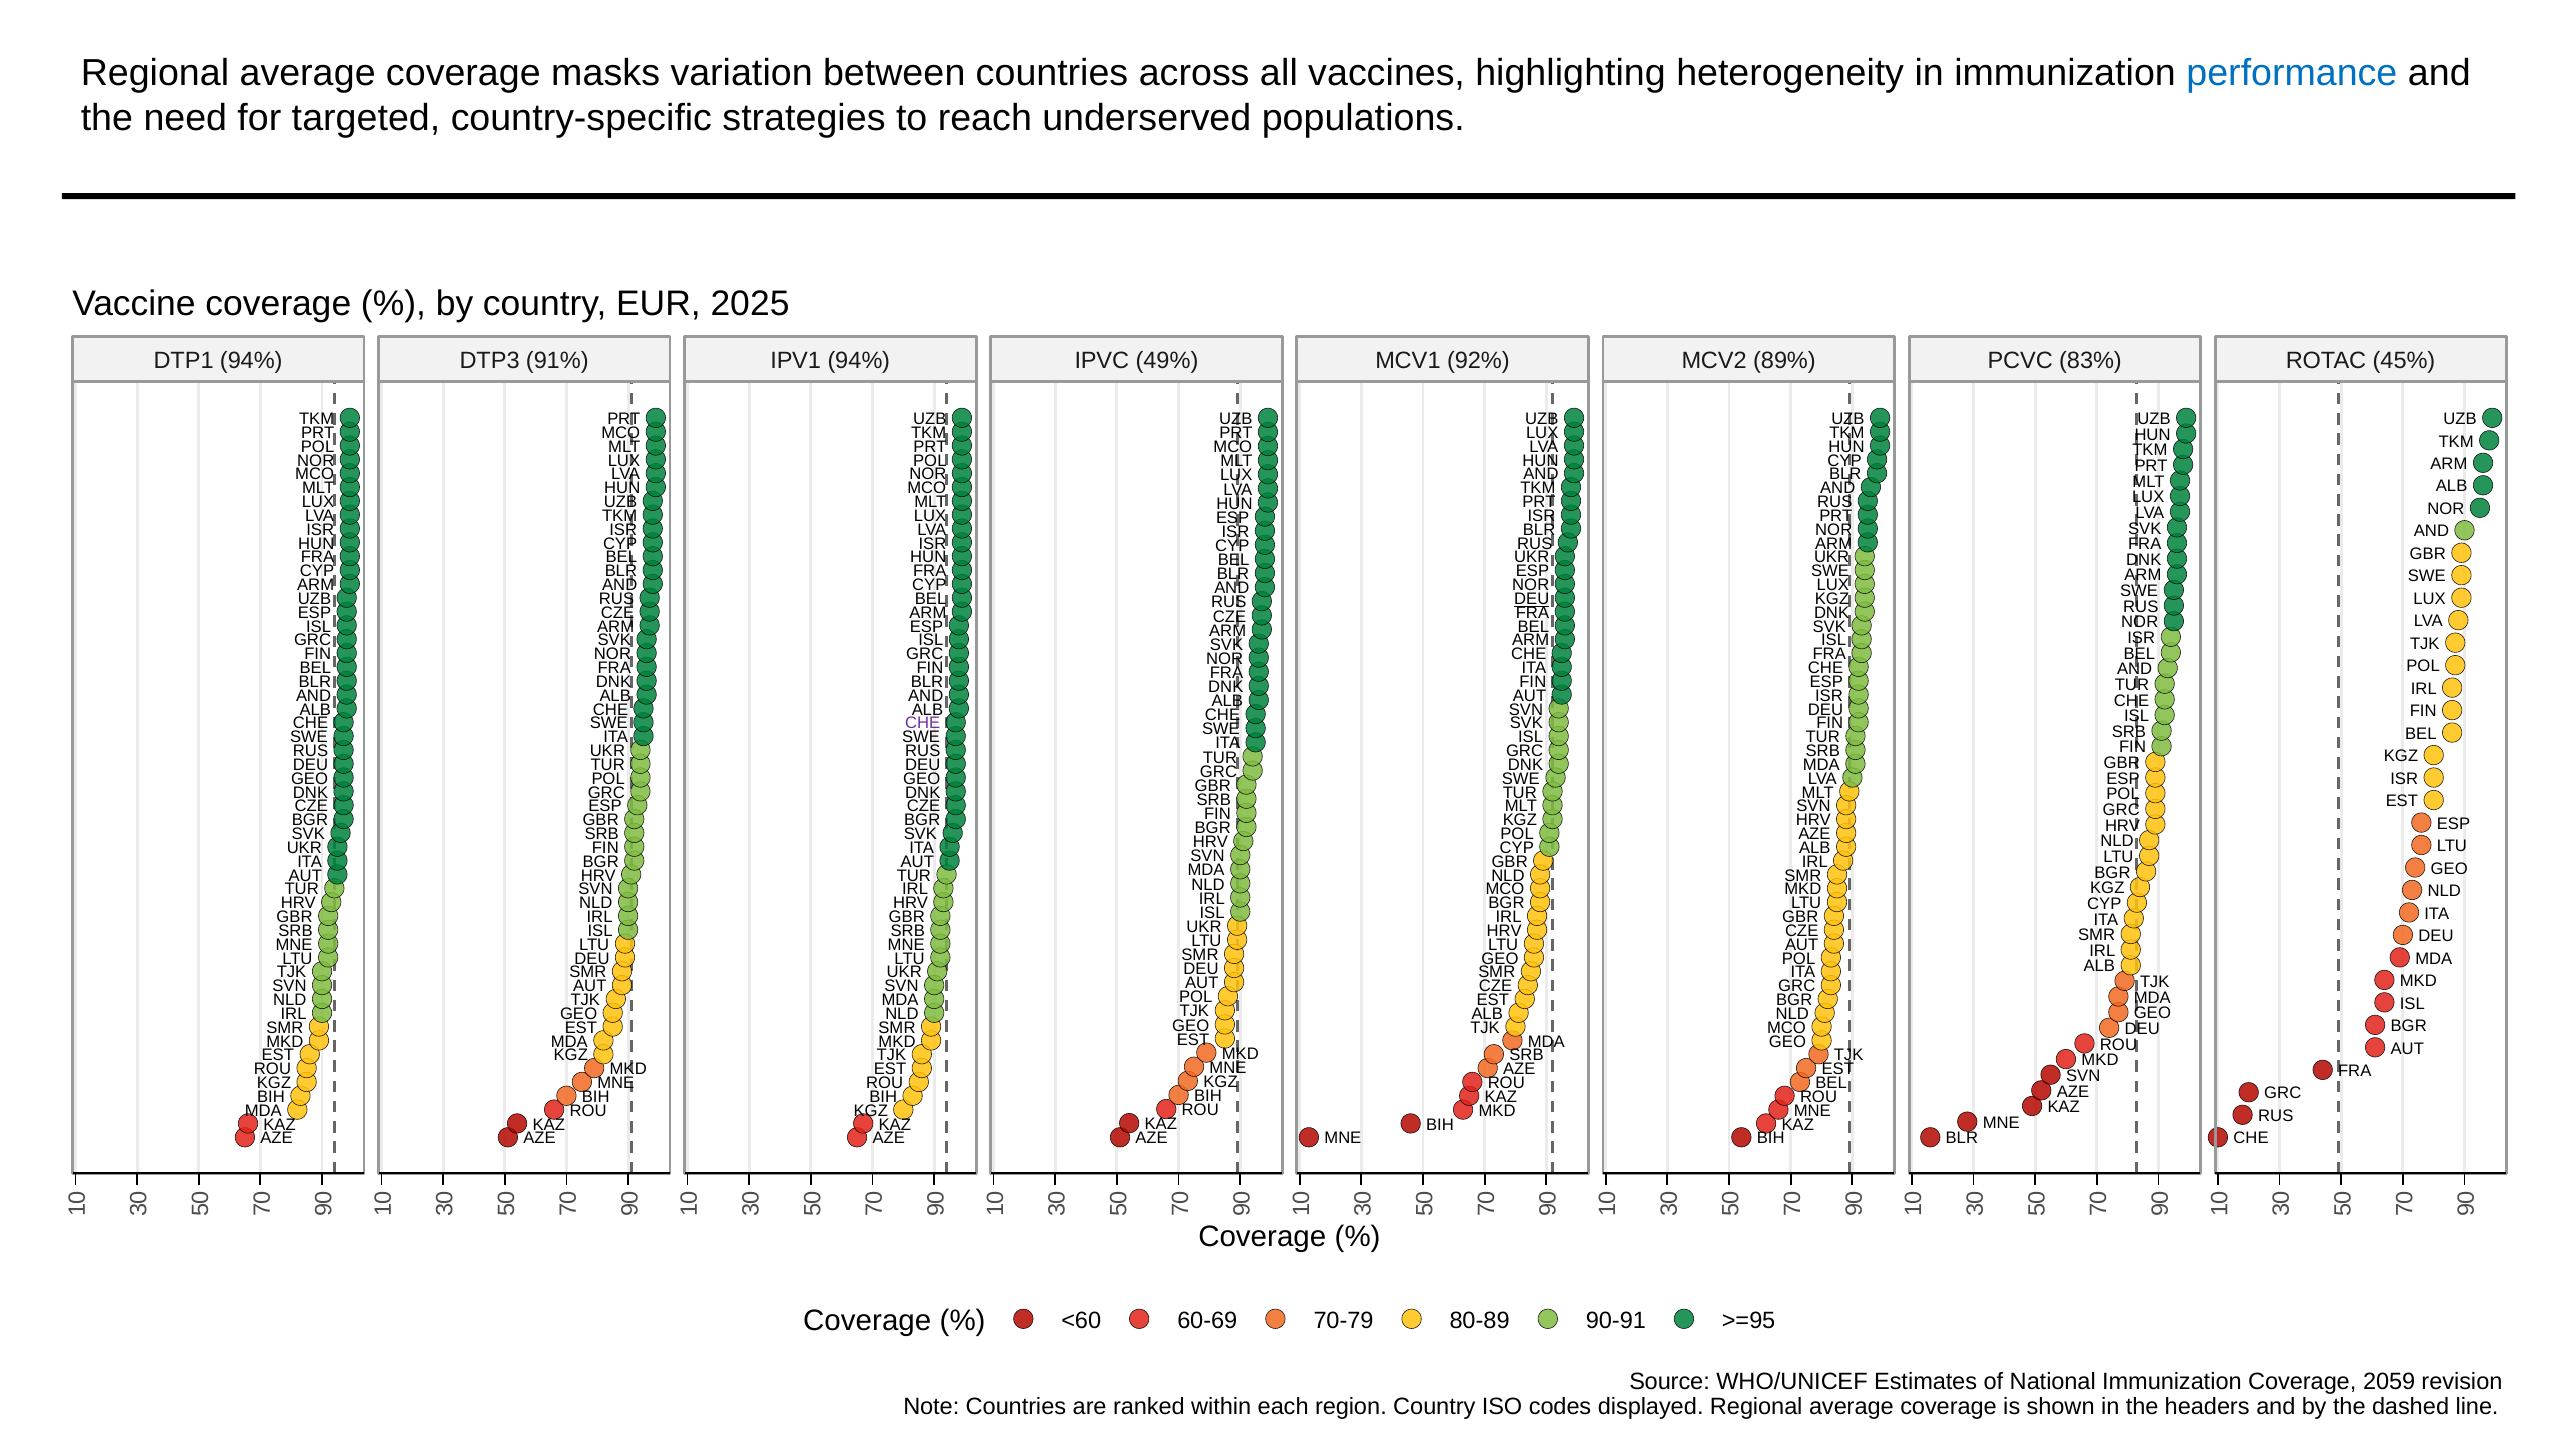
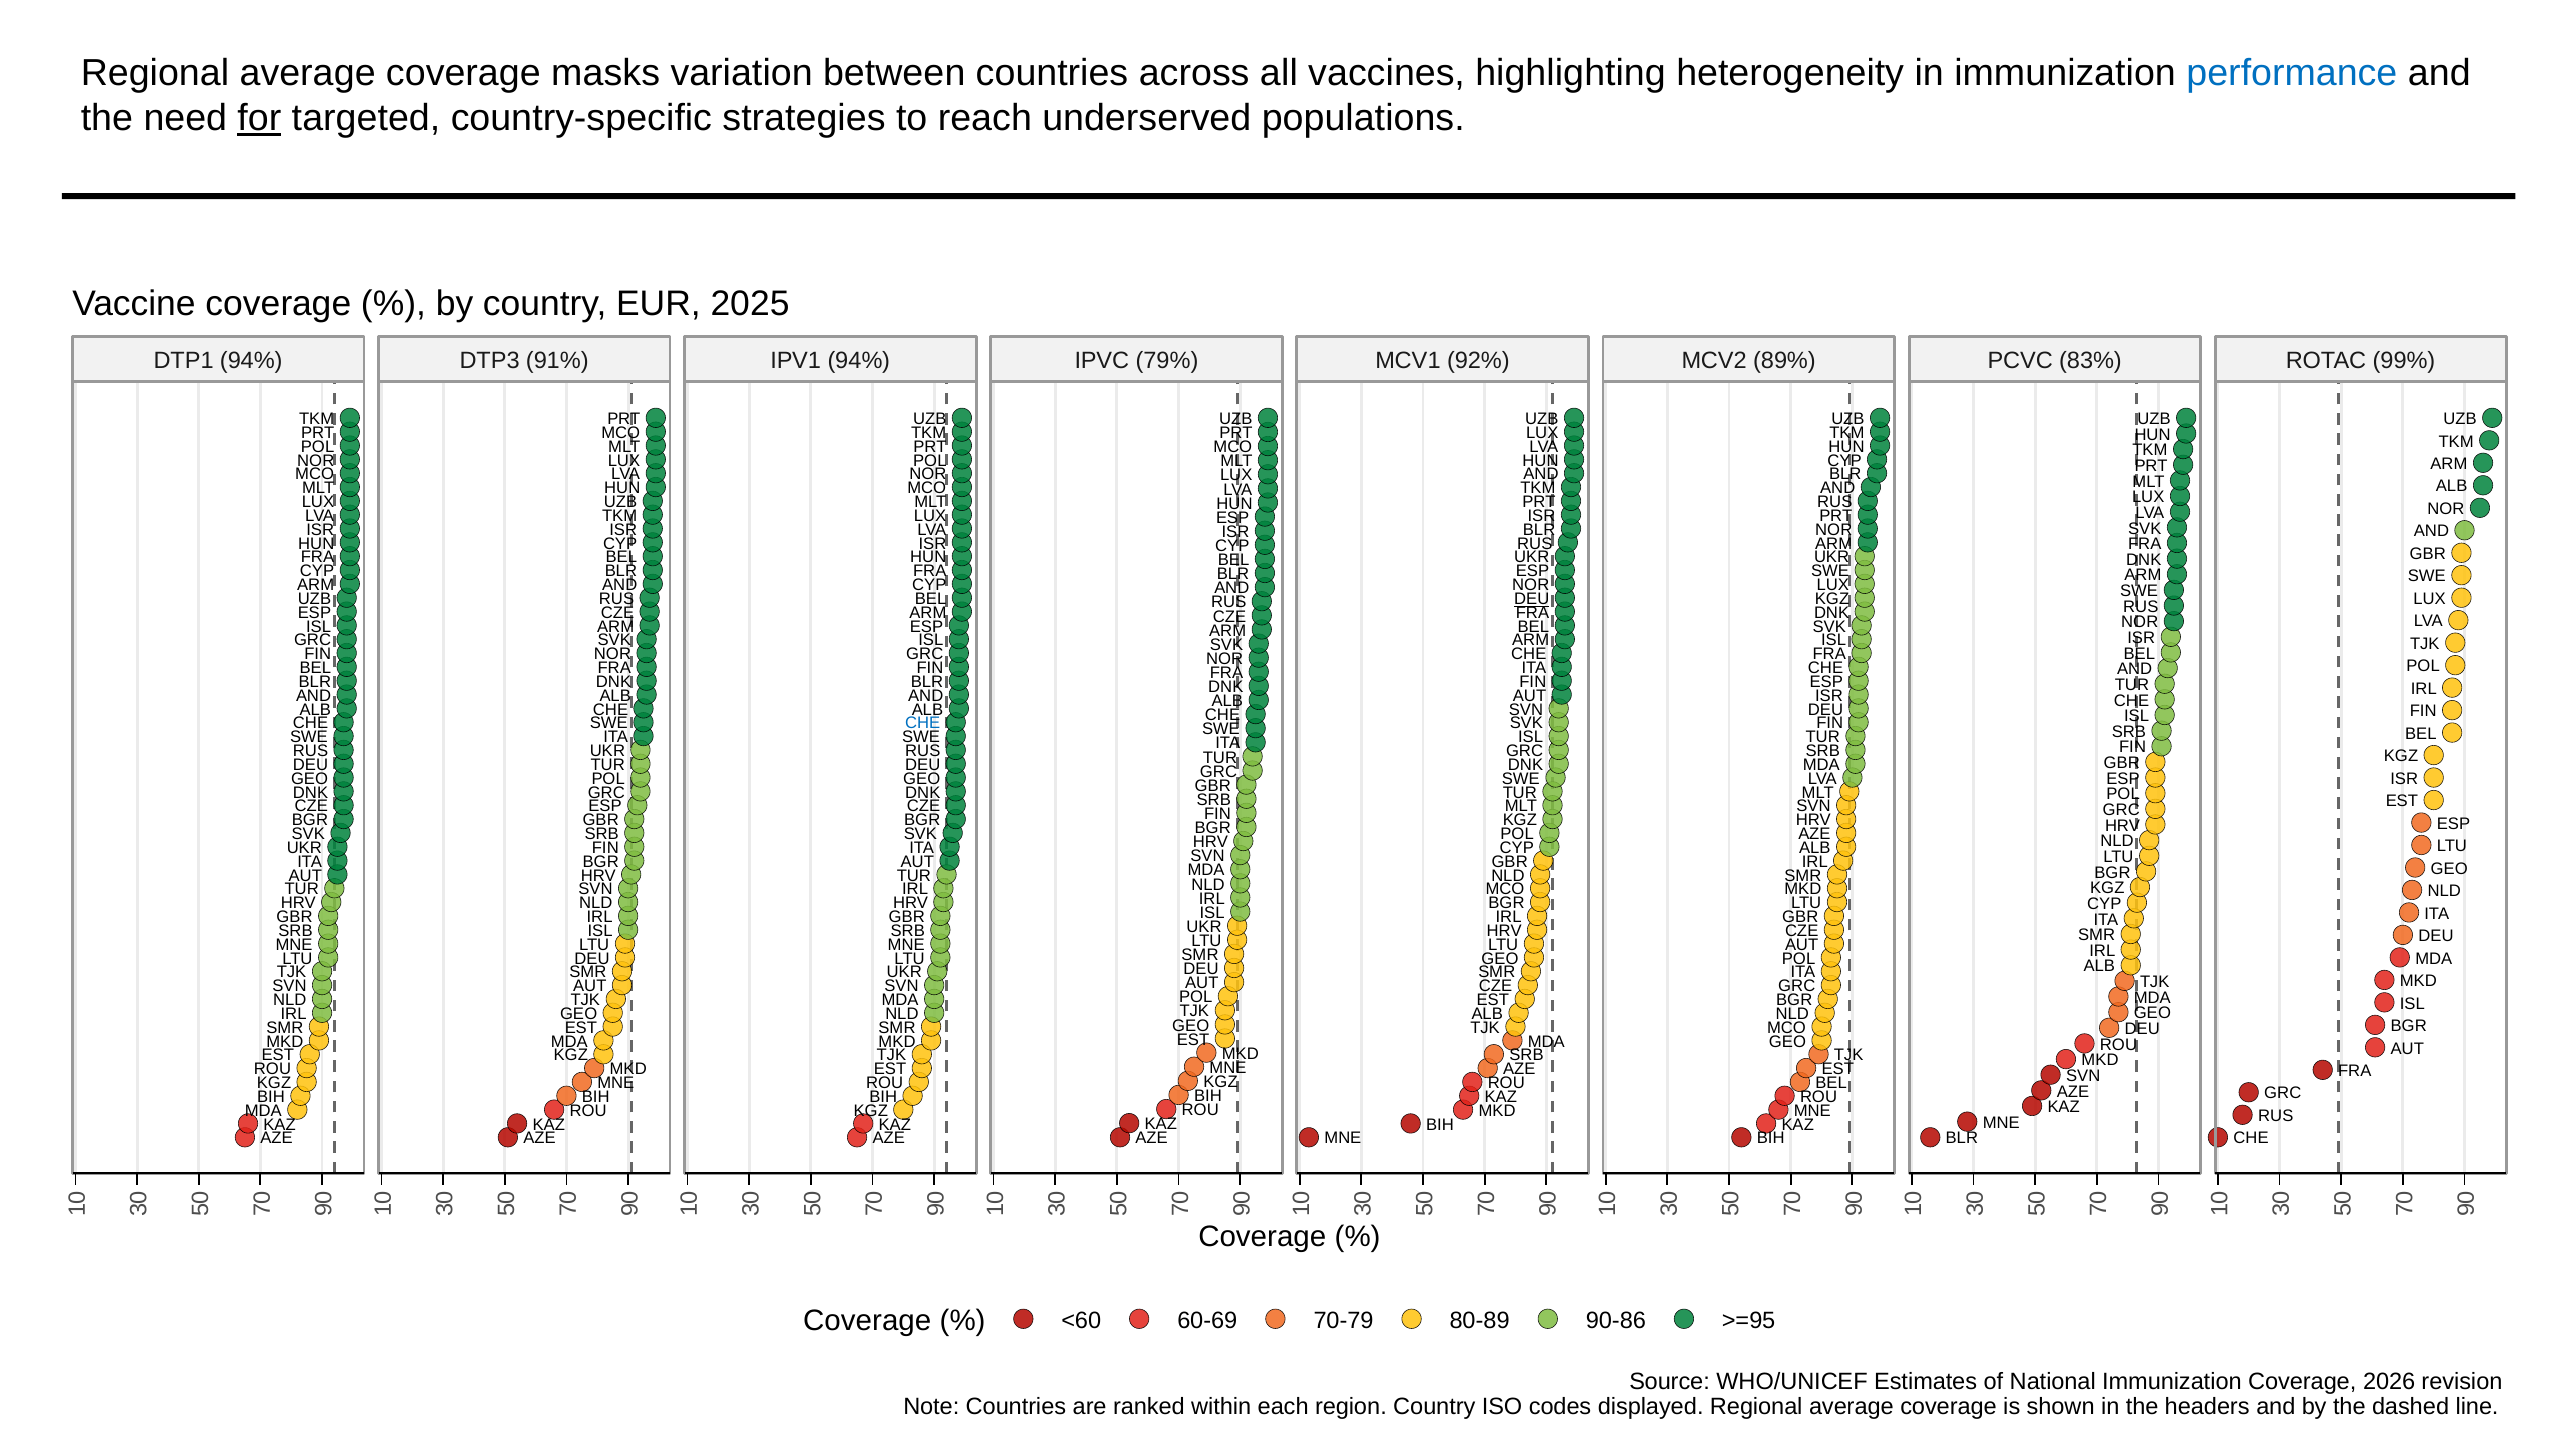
for underline: none -> present
49%: 49% -> 79%
45%: 45% -> 99%
CHE at (923, 723) colour: purple -> blue
90-91: 90-91 -> 90-86
2059: 2059 -> 2026
